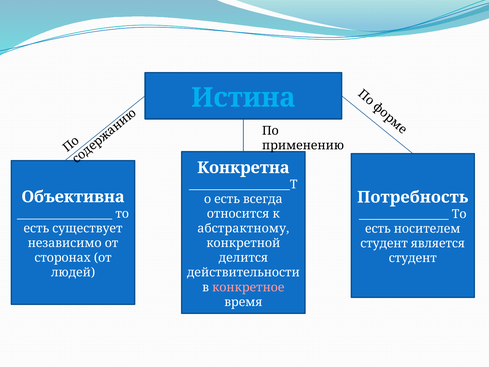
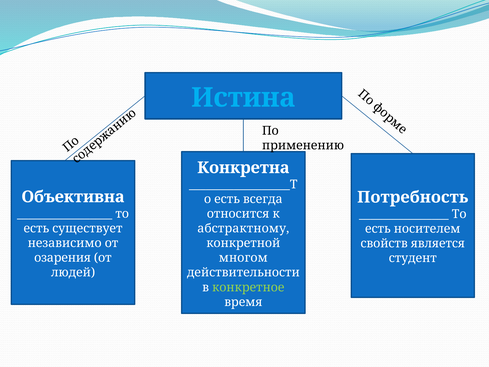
студент at (384, 243): студент -> свойств
сторонах: сторонах -> озарения
делится: делится -> многом
конкретное colour: pink -> light green
